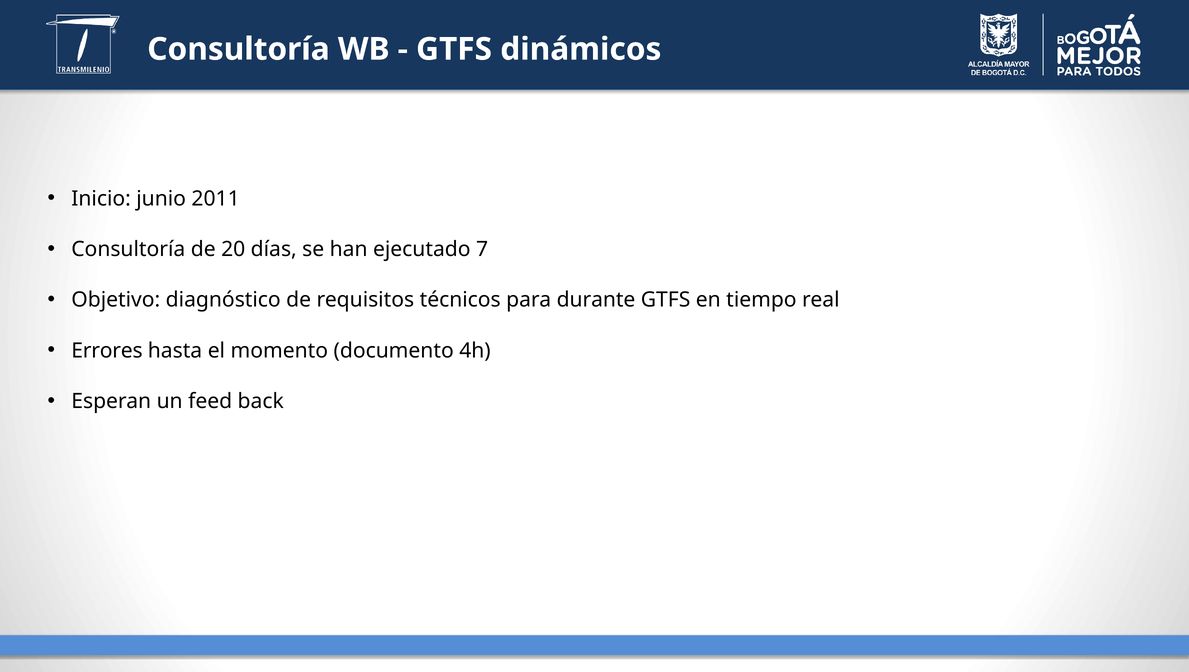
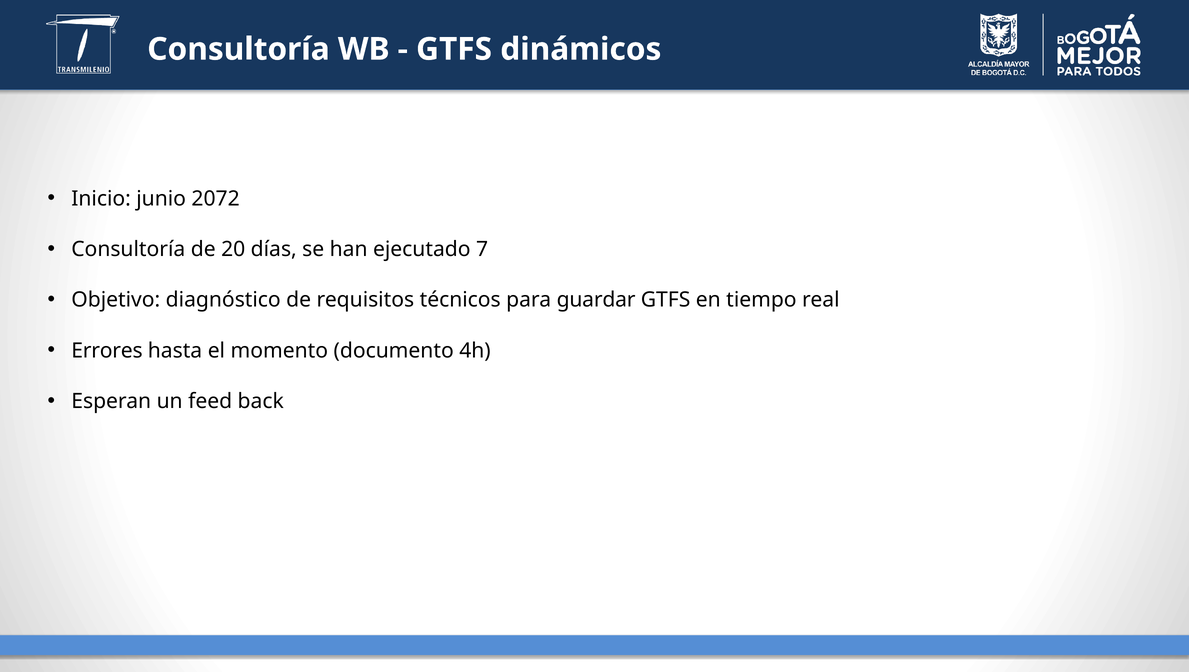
2011: 2011 -> 2072
durante: durante -> guardar
